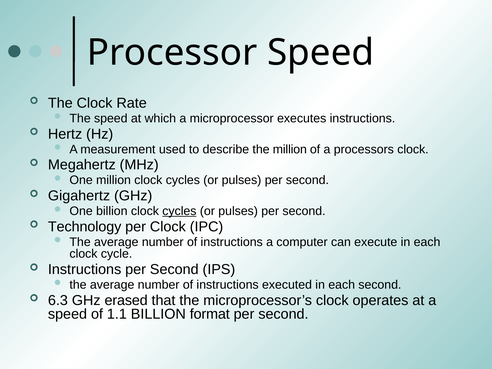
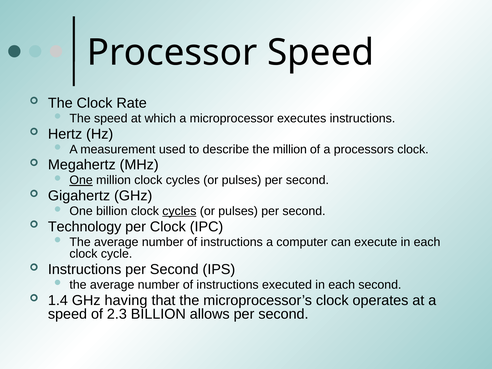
One at (81, 180) underline: none -> present
6.3: 6.3 -> 1.4
erased: erased -> having
1.1: 1.1 -> 2.3
format: format -> allows
